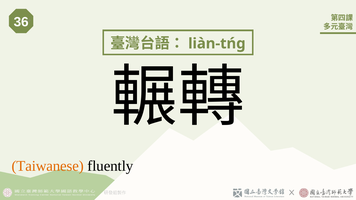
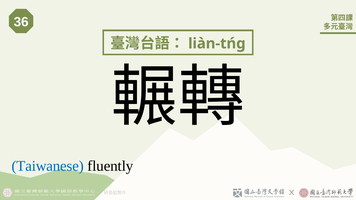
Taiwanese colour: orange -> blue
